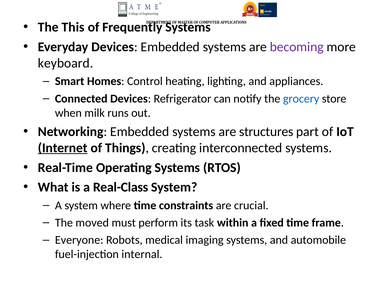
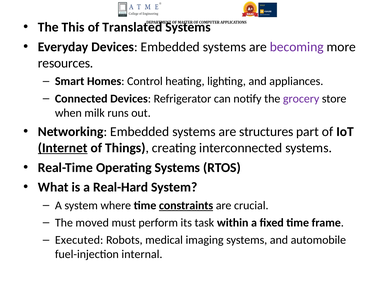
Frequently: Frequently -> Translated
keyboard: keyboard -> resources
grocery colour: blue -> purple
Real-Class: Real-Class -> Real-Hard
constraints underline: none -> present
Everyone: Everyone -> Executed
